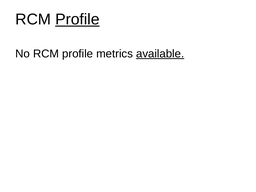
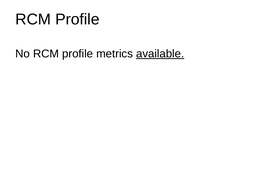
Profile at (77, 19) underline: present -> none
